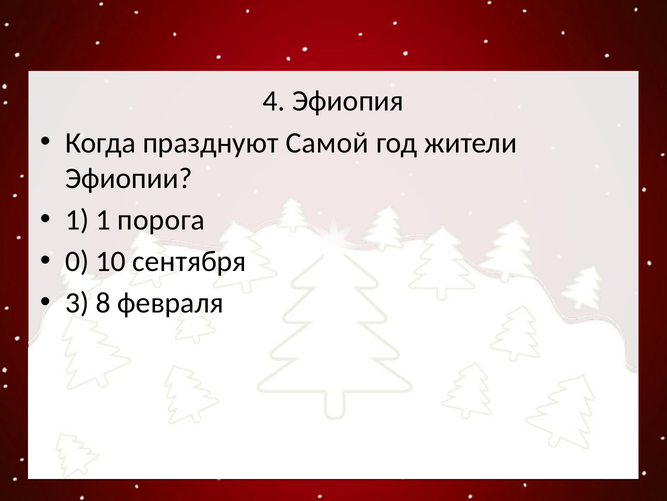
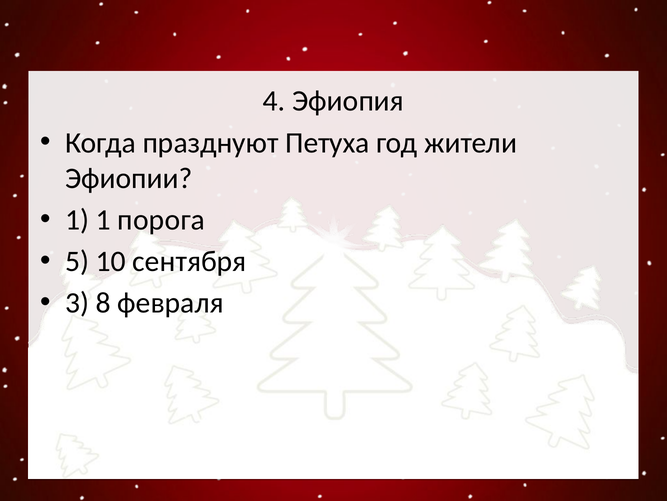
Самой: Самой -> Петуха
0: 0 -> 5
